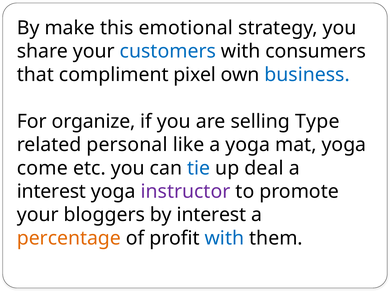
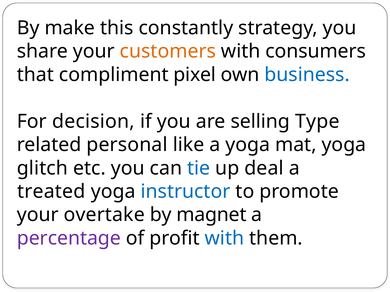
emotional: emotional -> constantly
customers colour: blue -> orange
organize: organize -> decision
come: come -> glitch
interest at (51, 192): interest -> treated
instructor colour: purple -> blue
bloggers: bloggers -> overtake
by interest: interest -> magnet
percentage colour: orange -> purple
